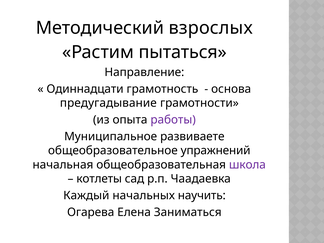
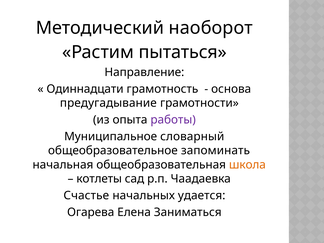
взрослых: взрослых -> наоборот
развиваете: развиваете -> словарный
упражнений: упражнений -> запоминать
школа colour: purple -> orange
Каждый: Каждый -> Счастье
научить: научить -> удается
